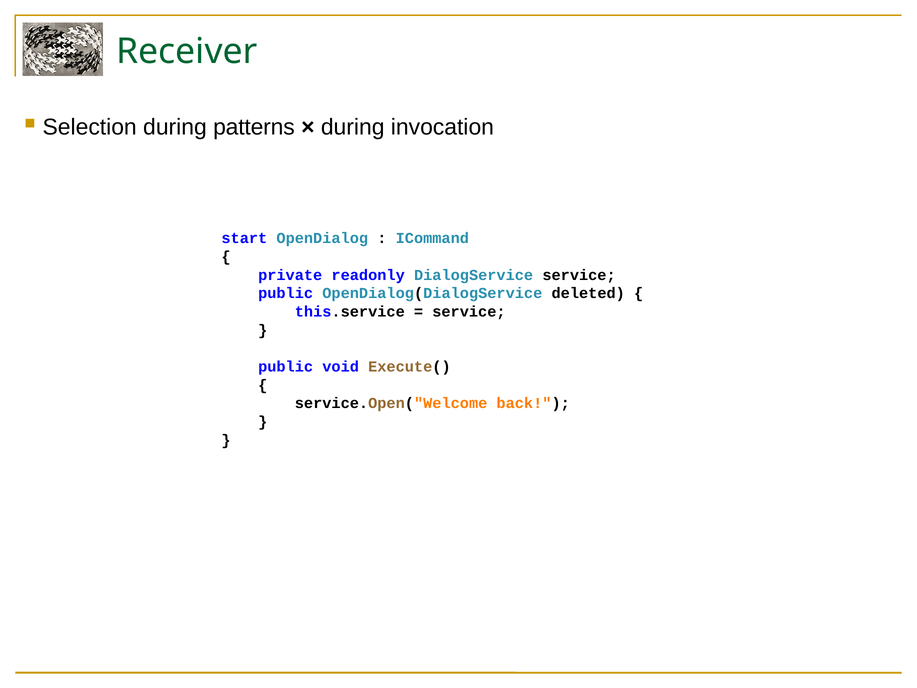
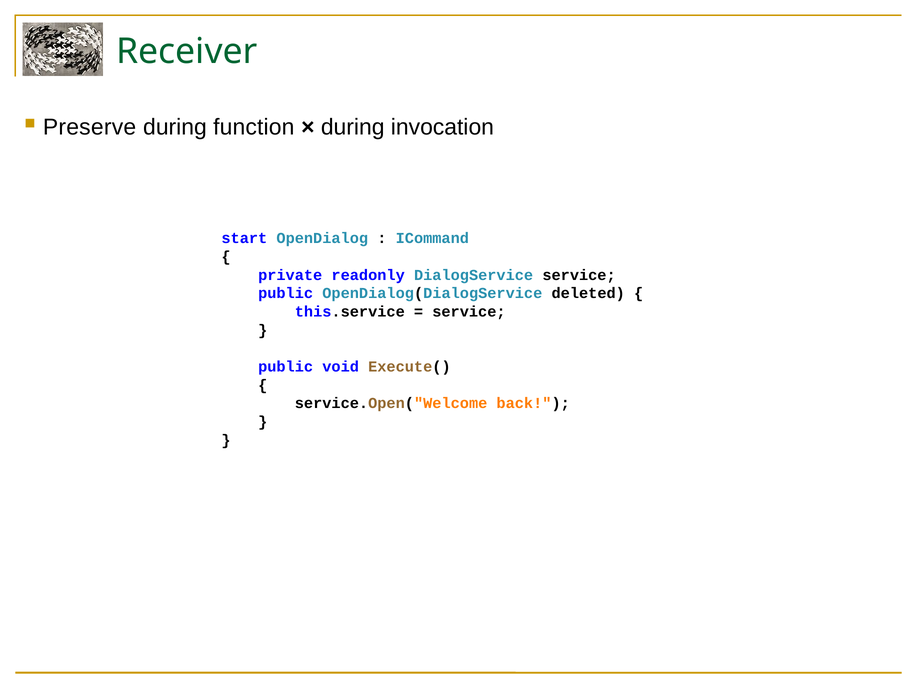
Selection: Selection -> Preserve
patterns: patterns -> function
